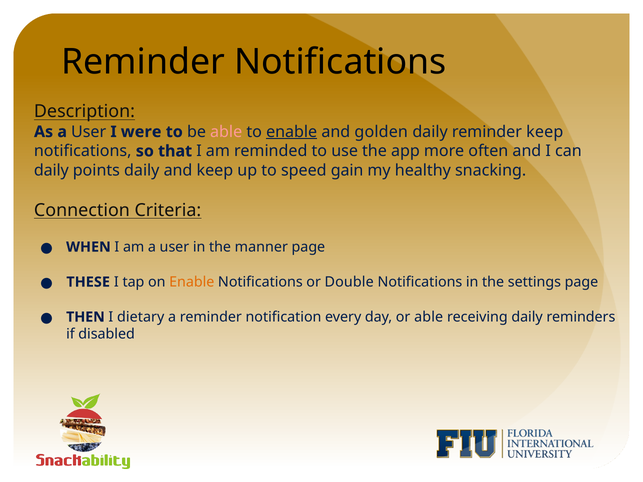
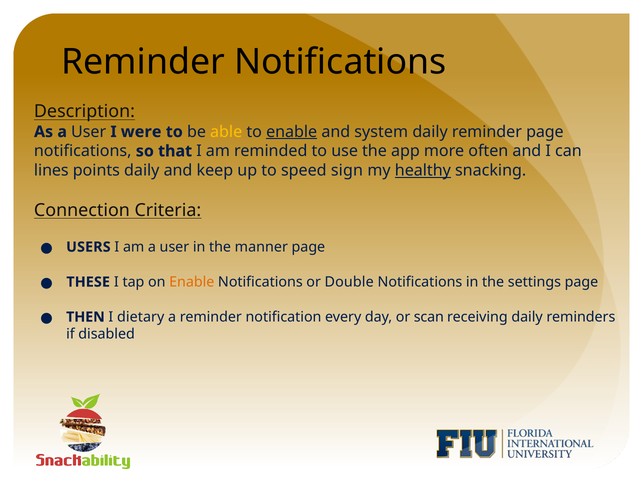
able at (226, 132) colour: pink -> yellow
golden: golden -> system
reminder keep: keep -> page
daily at (51, 170): daily -> lines
gain: gain -> sign
healthy underline: none -> present
WHEN: WHEN -> USERS
or able: able -> scan
